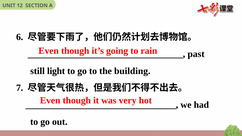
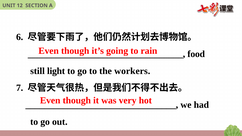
past: past -> food
building: building -> workers
